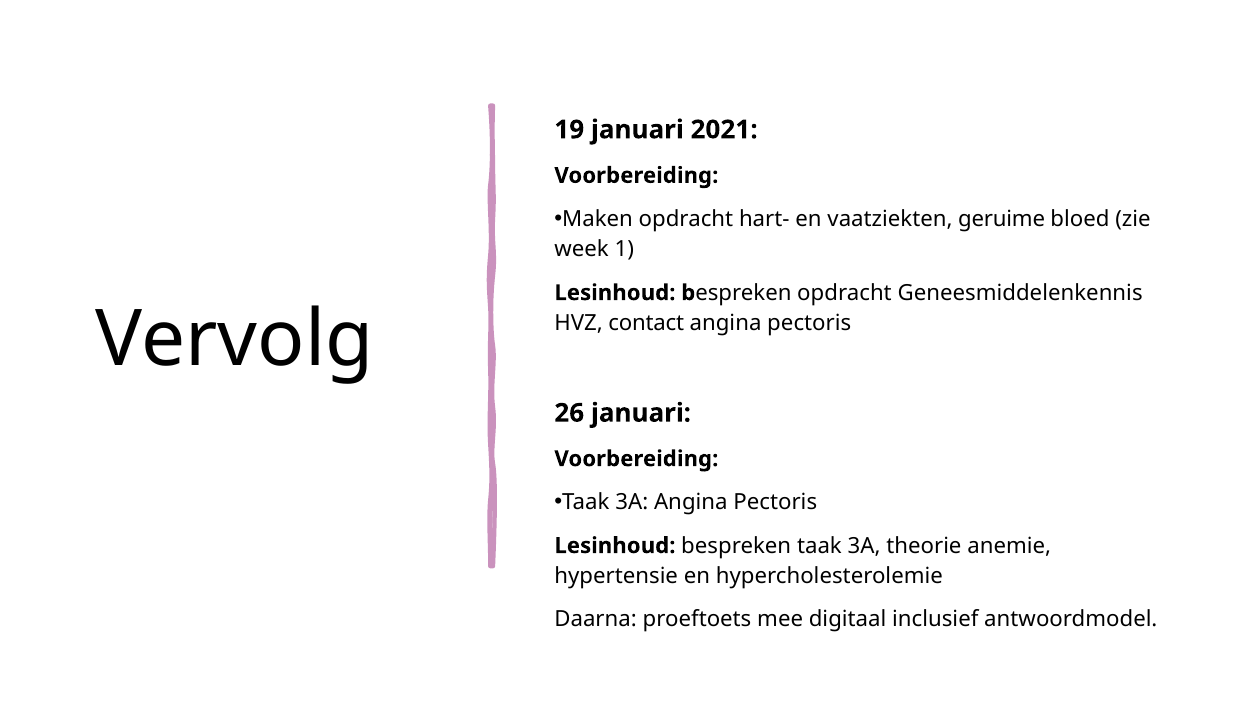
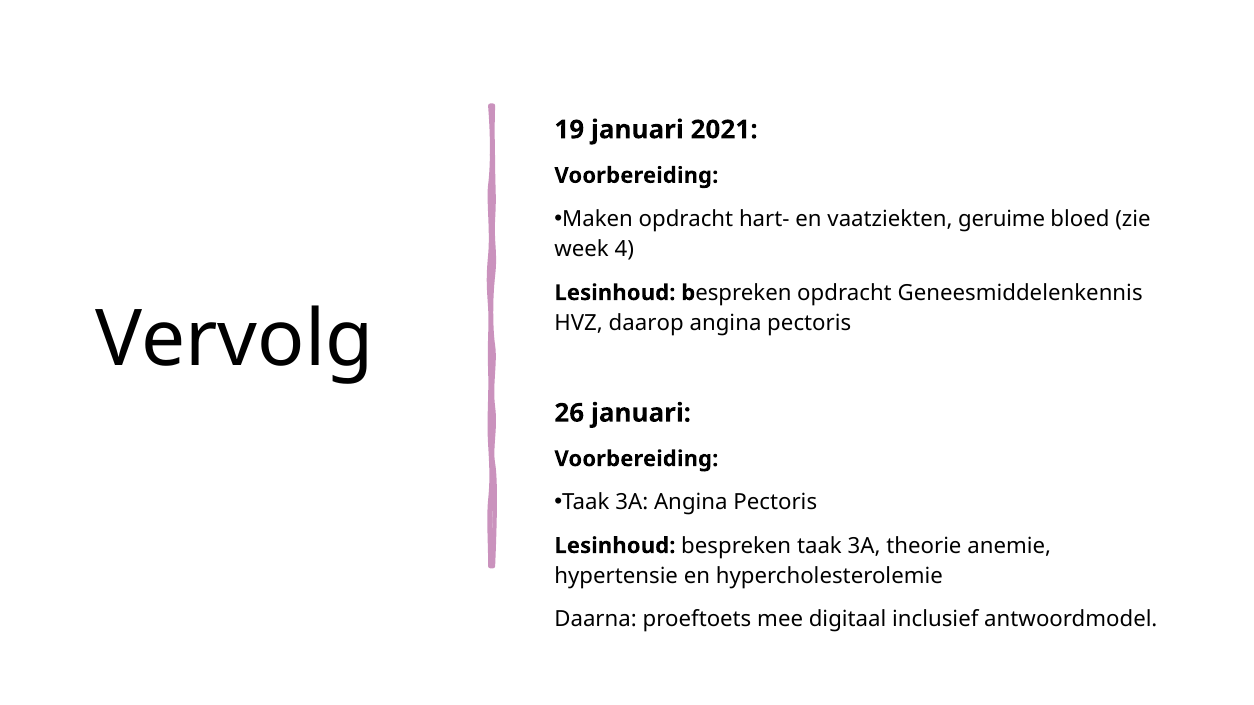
1: 1 -> 4
contact: contact -> daarop
